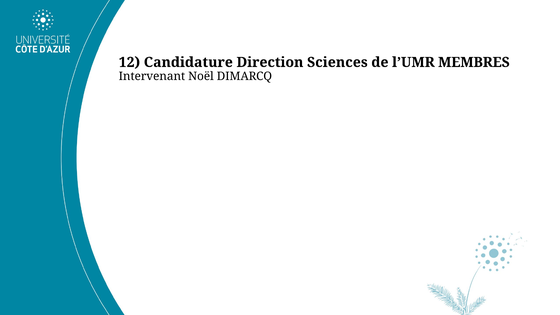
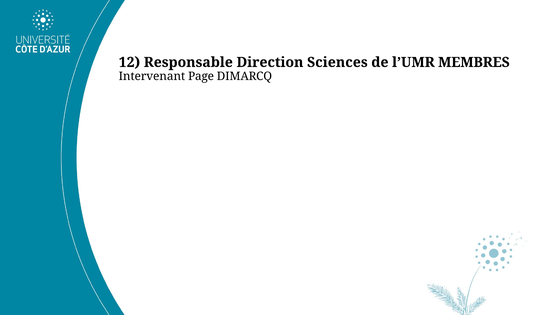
Candidature: Candidature -> Responsable
Noël: Noël -> Page
